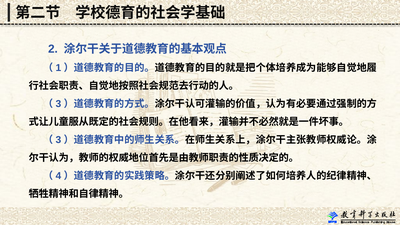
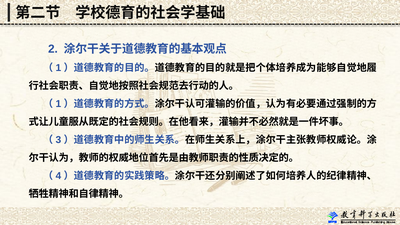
3 at (58, 104): 3 -> 1
